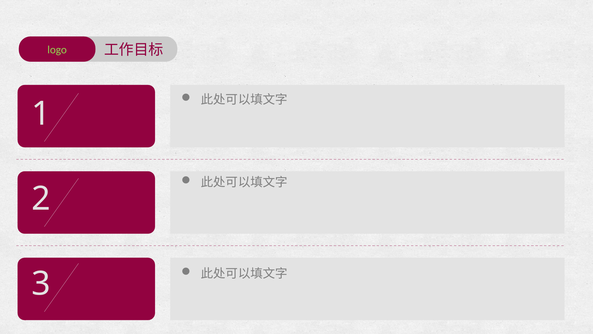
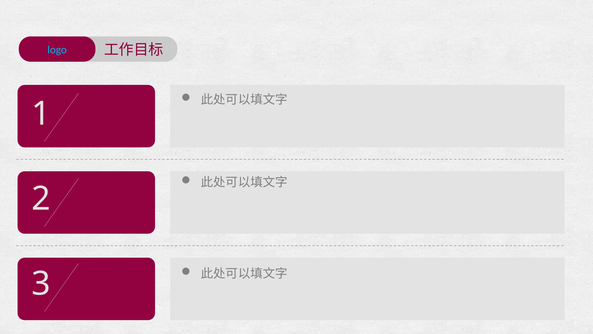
logo colour: light green -> light blue
